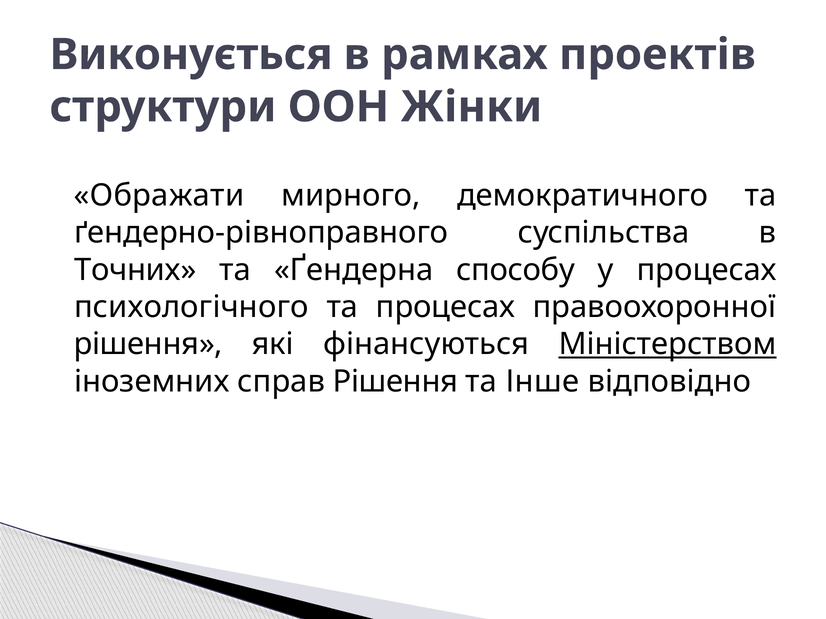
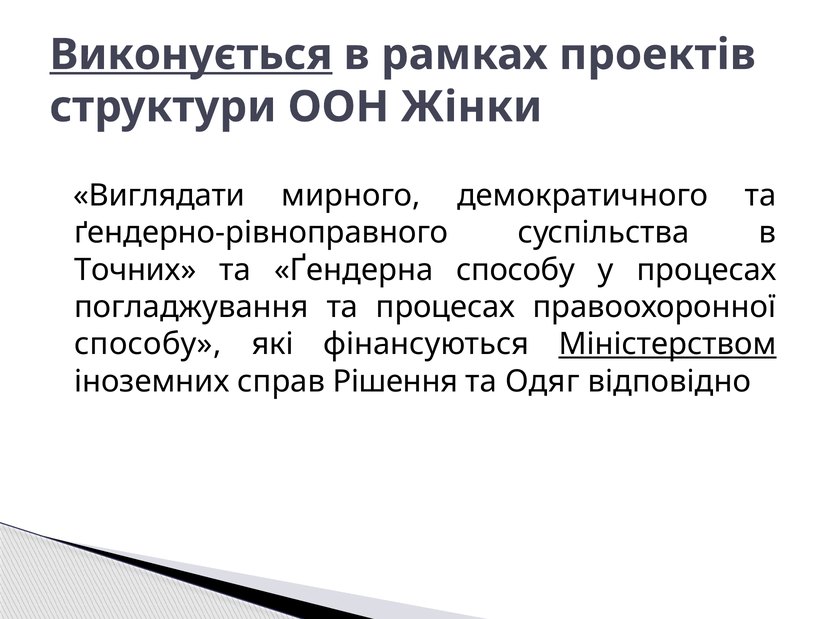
Виконується underline: none -> present
Ображати: Ображати -> Виглядати
психологічного: психологічного -> погладжування
рішення at (148, 344): рішення -> способу
Інше: Інше -> Одяг
